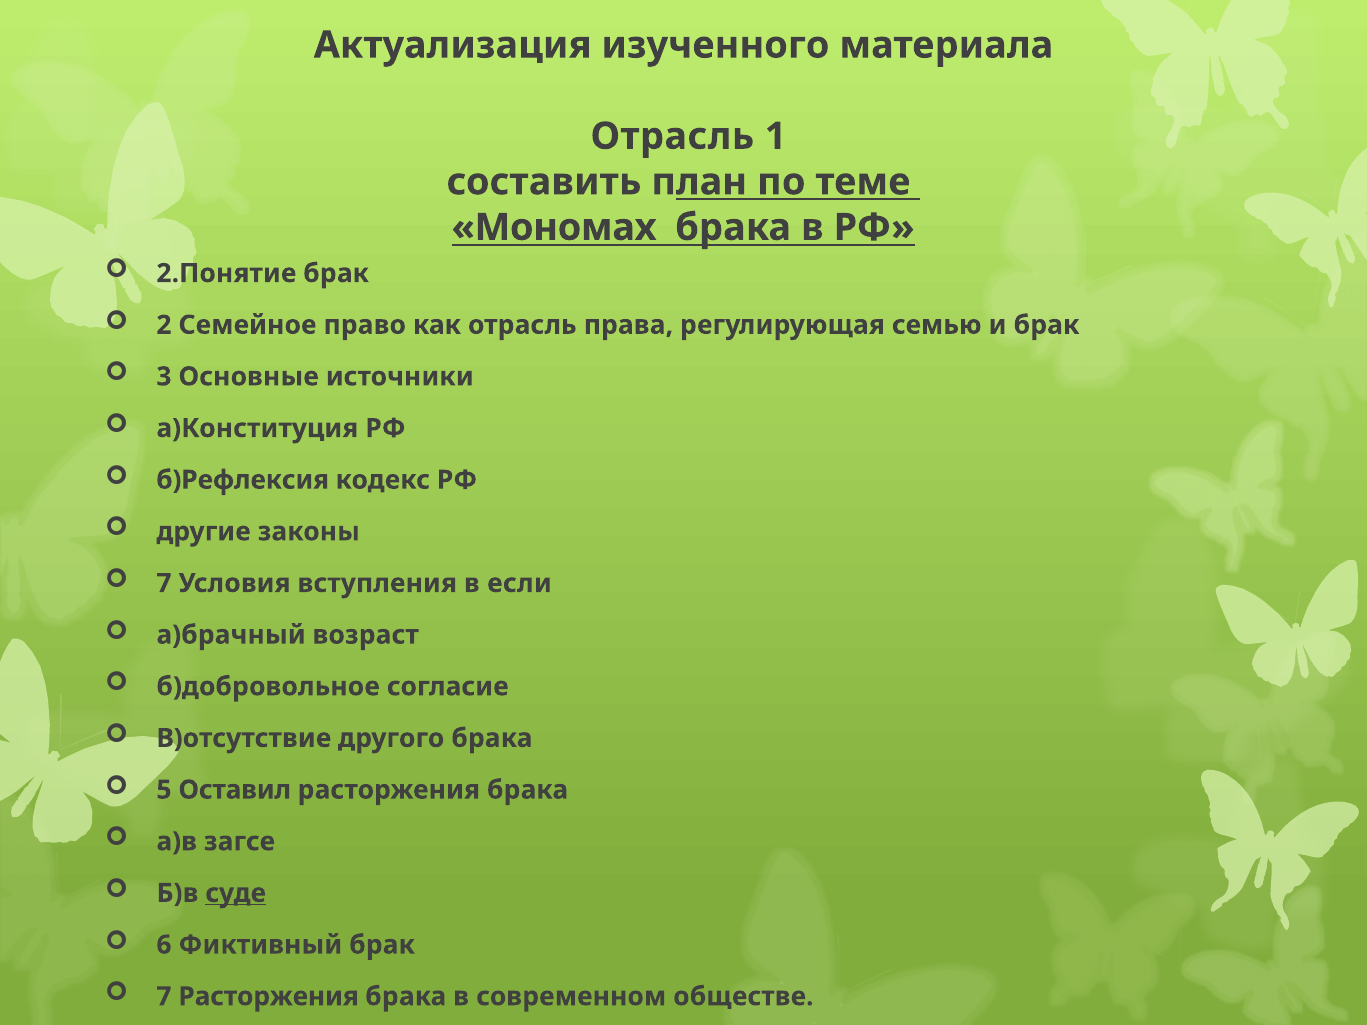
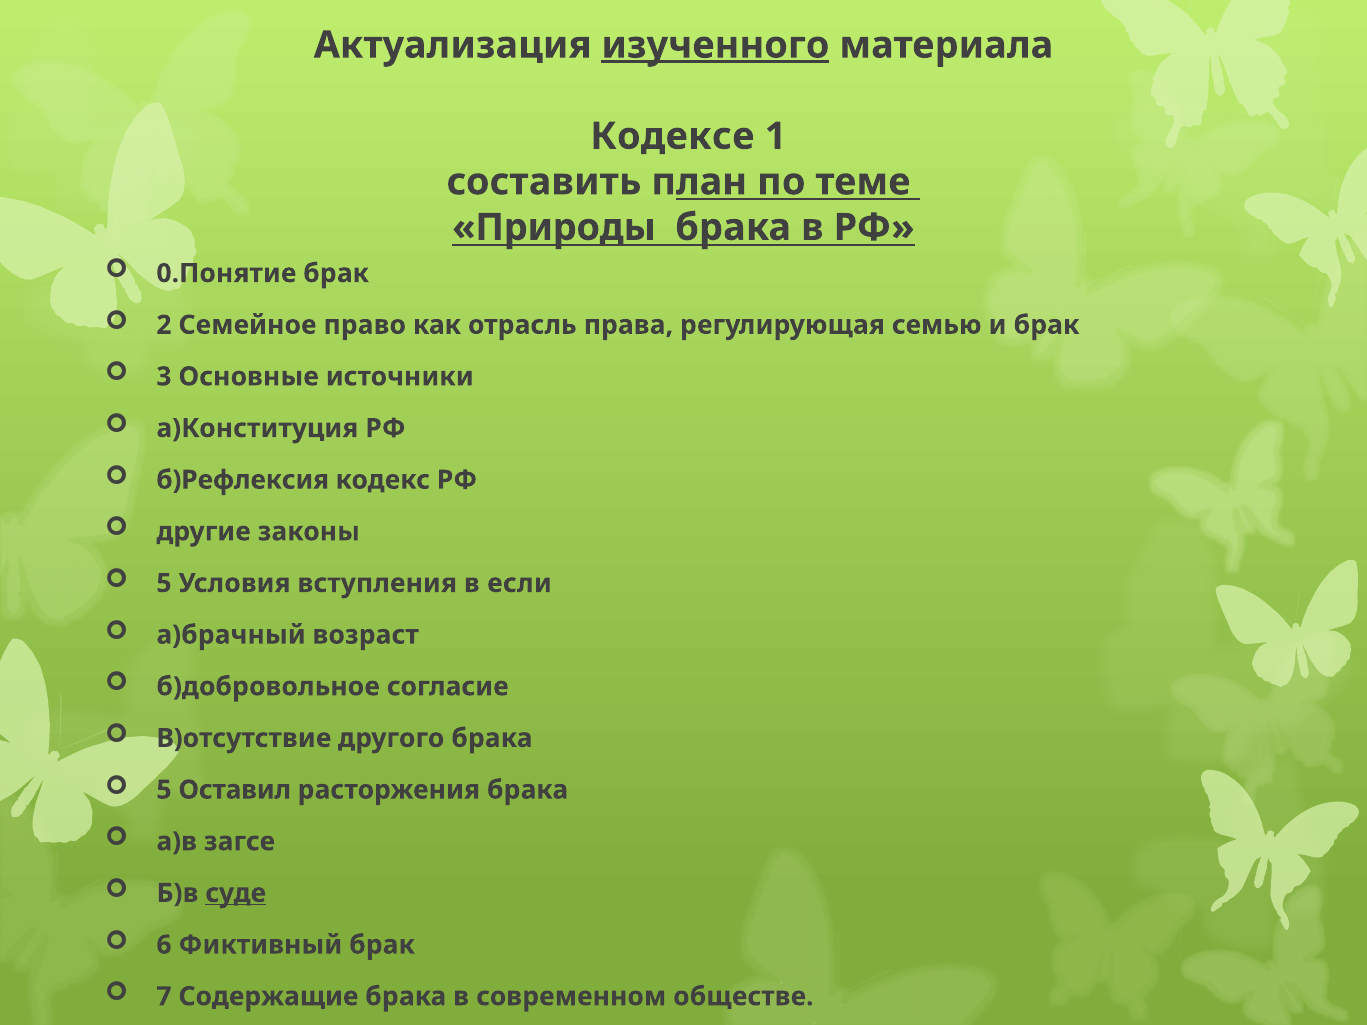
изученного underline: none -> present
Отрасль at (672, 136): Отрасль -> Кодексе
Мономах: Мономах -> Природы
2.Понятие: 2.Понятие -> 0.Понятие
7 at (164, 583): 7 -> 5
7 Расторжения: Расторжения -> Содержащие
